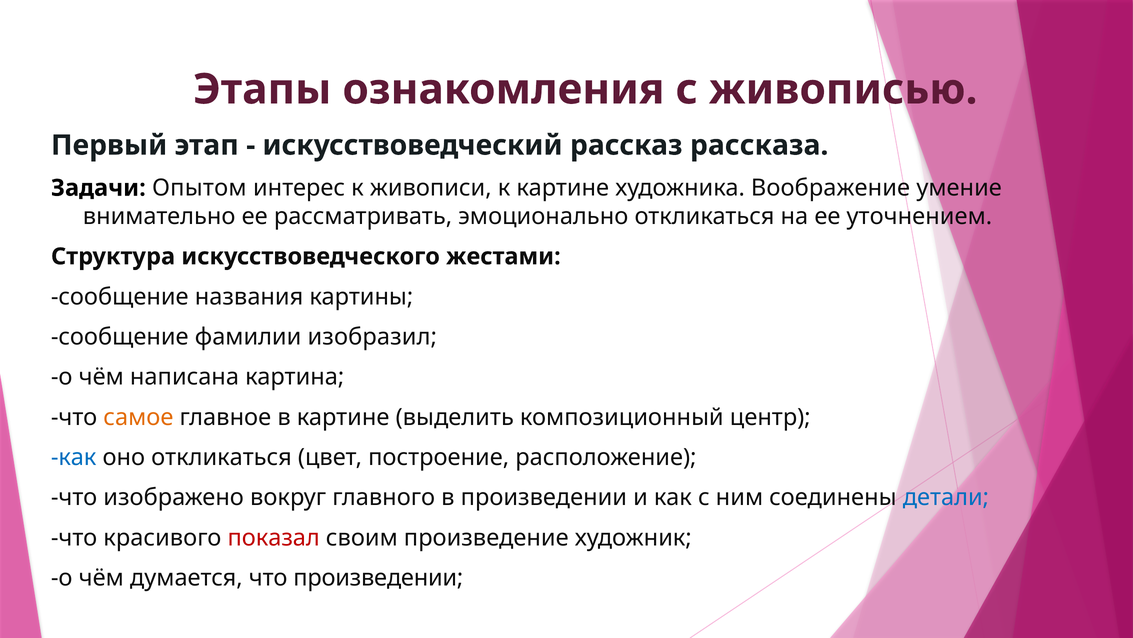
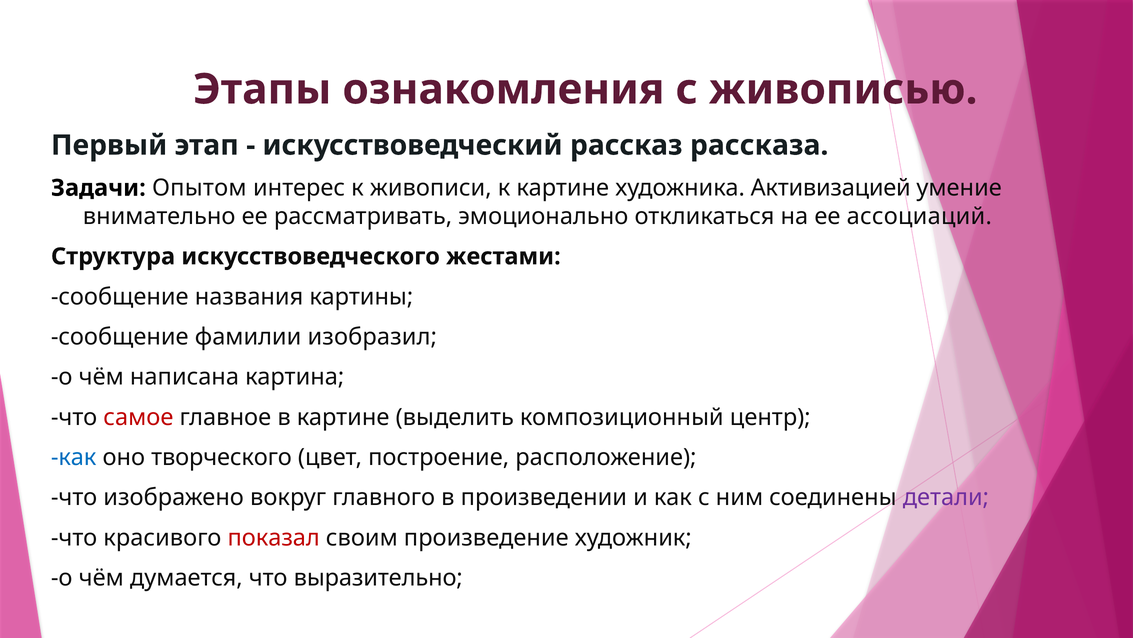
Воображение: Воображение -> Активизацией
уточнением: уточнением -> ассоциаций
самое colour: orange -> red
оно откликаться: откликаться -> творческого
детали colour: blue -> purple
что произведении: произведении -> выразительно
